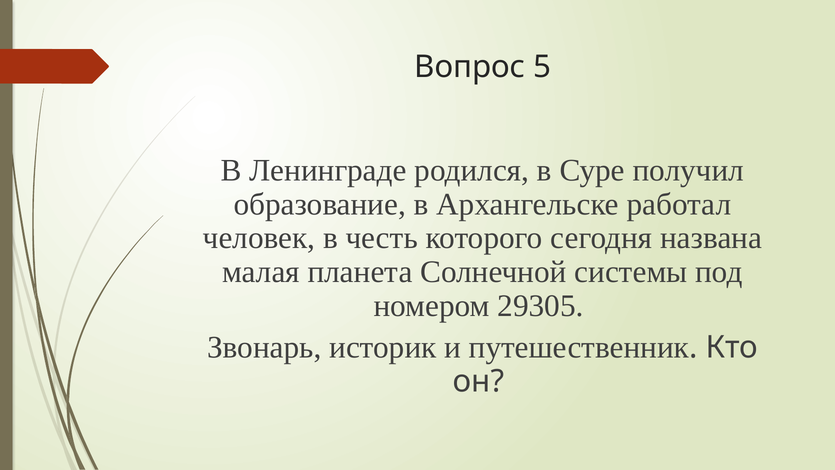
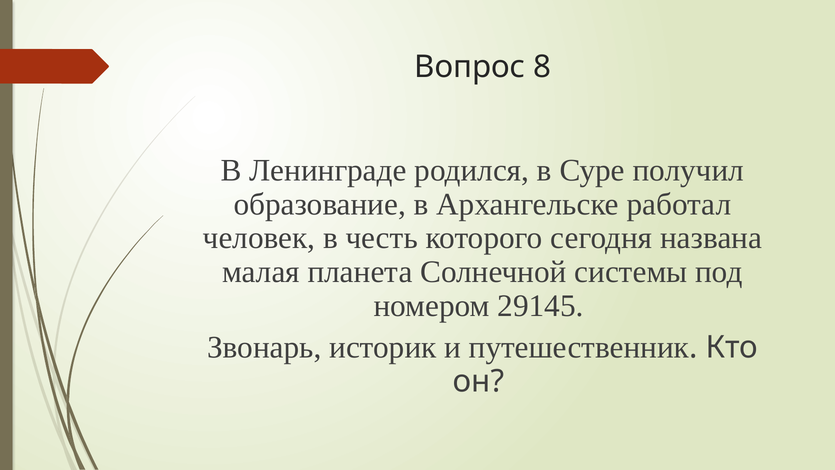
5: 5 -> 8
29305: 29305 -> 29145
